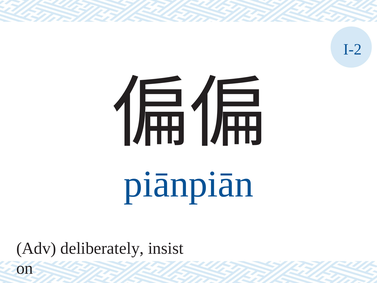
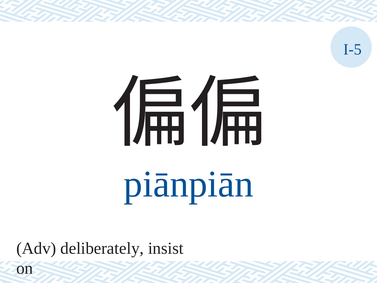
I-2: I-2 -> I-5
